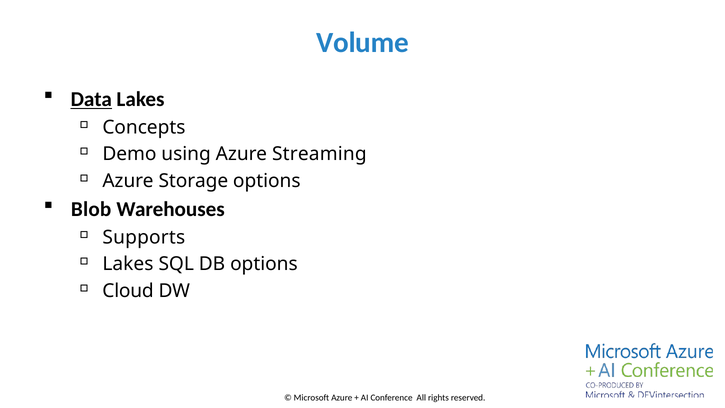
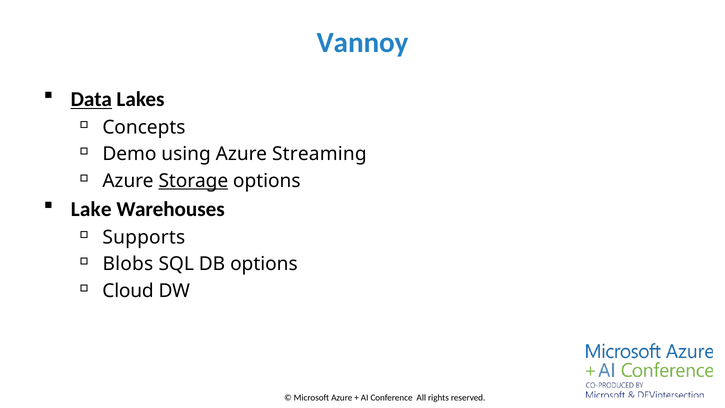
Volume: Volume -> Vannoy
Storage underline: none -> present
Blob: Blob -> Lake
Lakes at (128, 264): Lakes -> Blobs
